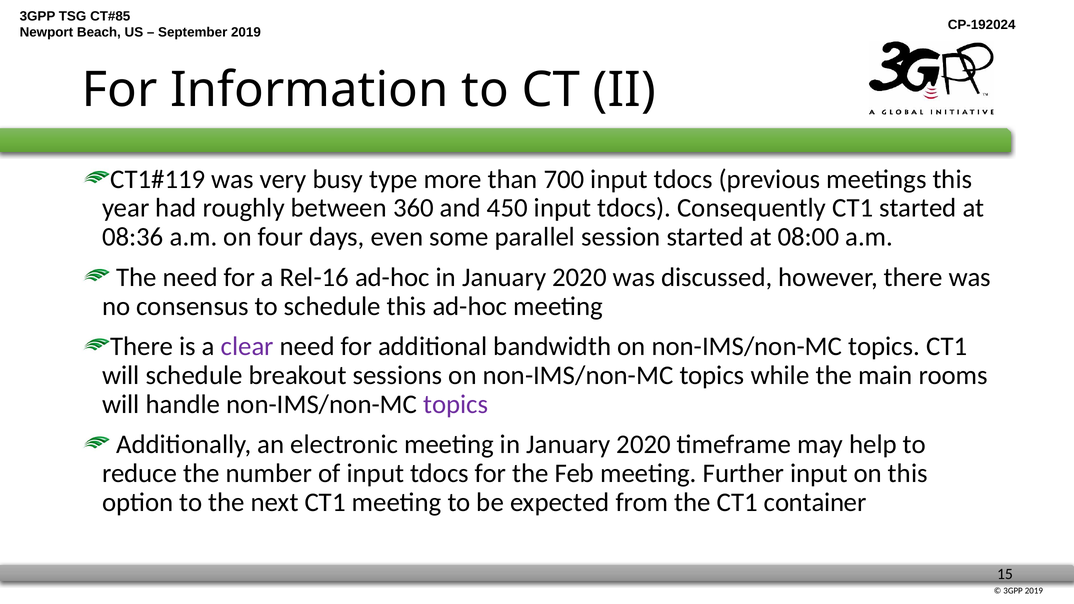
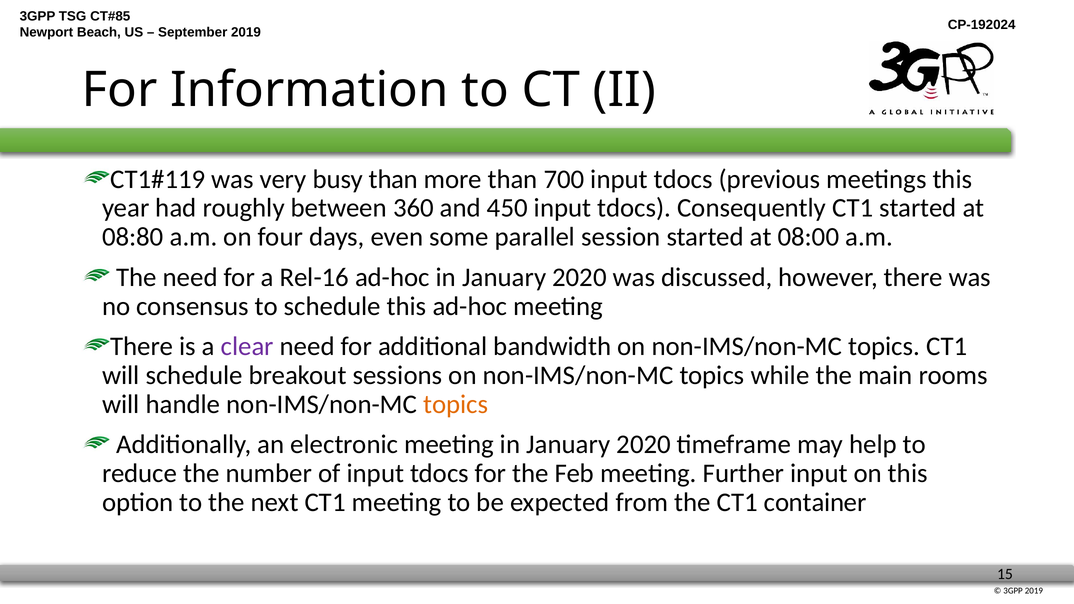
busy type: type -> than
08:36: 08:36 -> 08:80
topics at (456, 404) colour: purple -> orange
